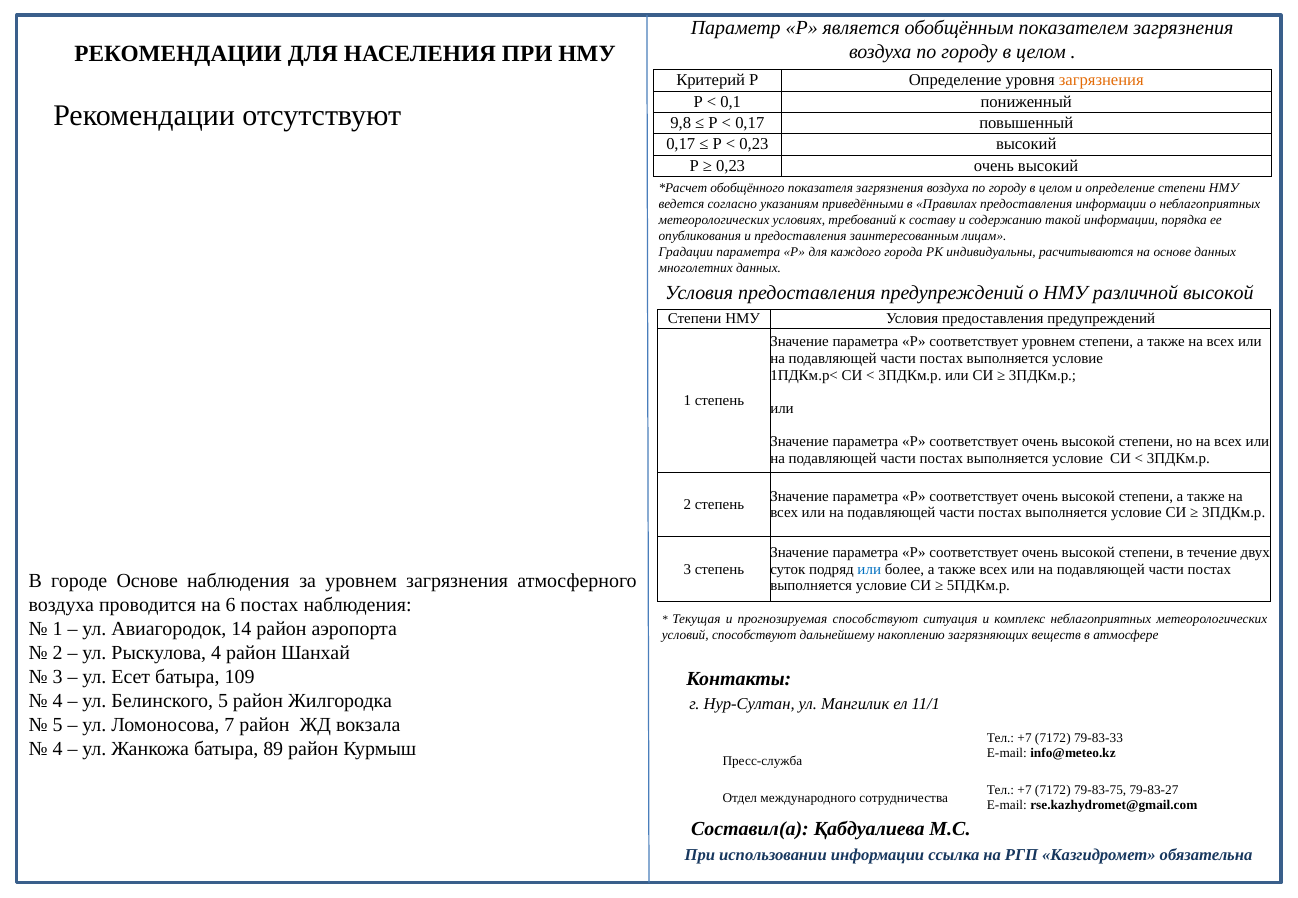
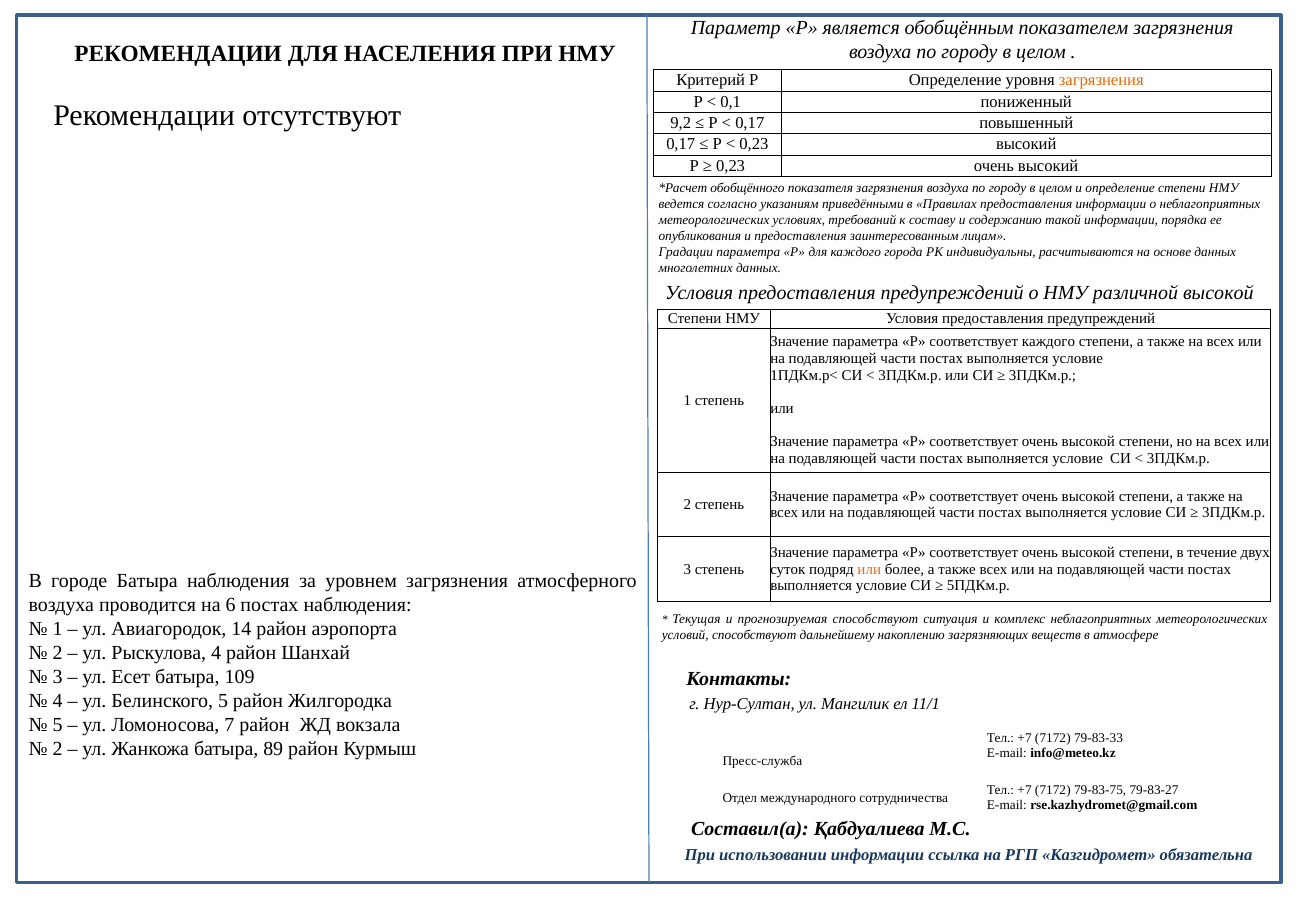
9,8: 9,8 -> 9,2
соответствует уровнем: уровнем -> каждого
или at (869, 570) colour: blue -> orange
городе Основе: Основе -> Батыра
4 at (58, 749): 4 -> 2
